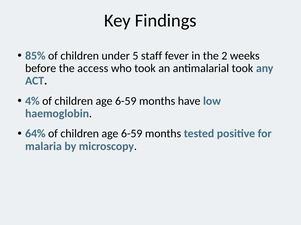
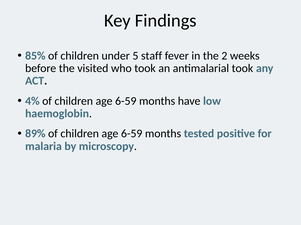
access: access -> visited
64%: 64% -> 89%
